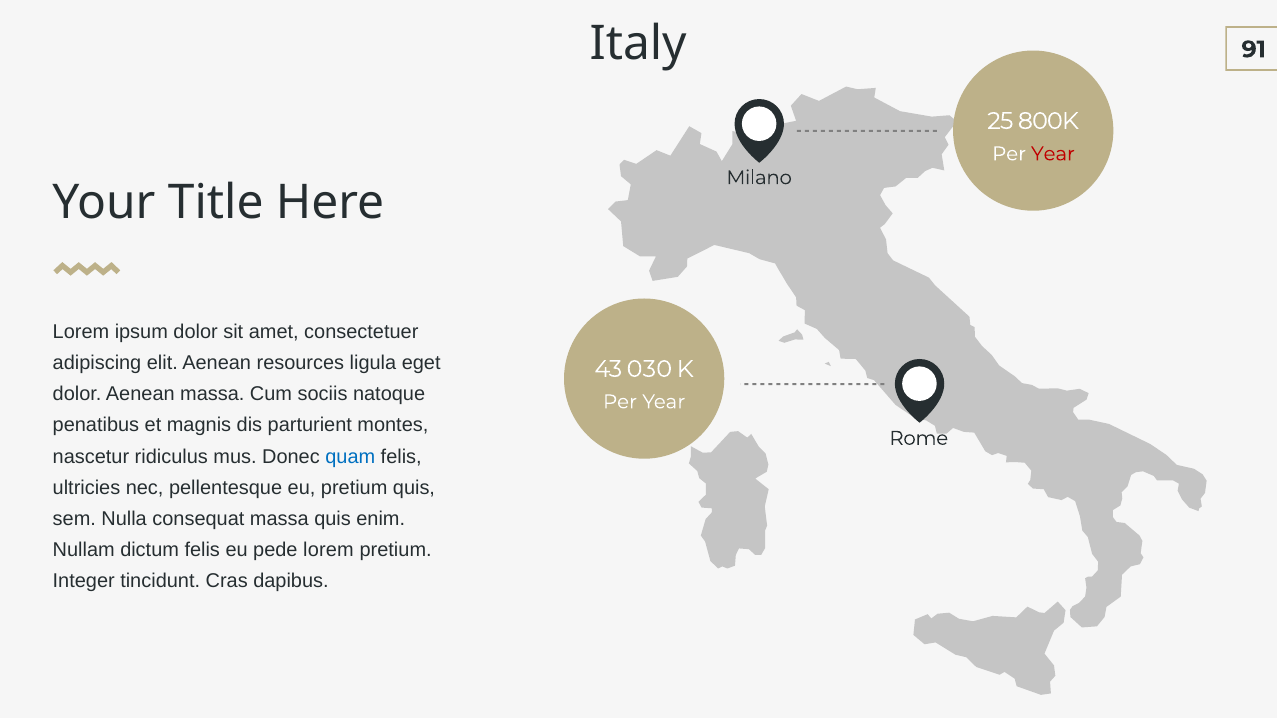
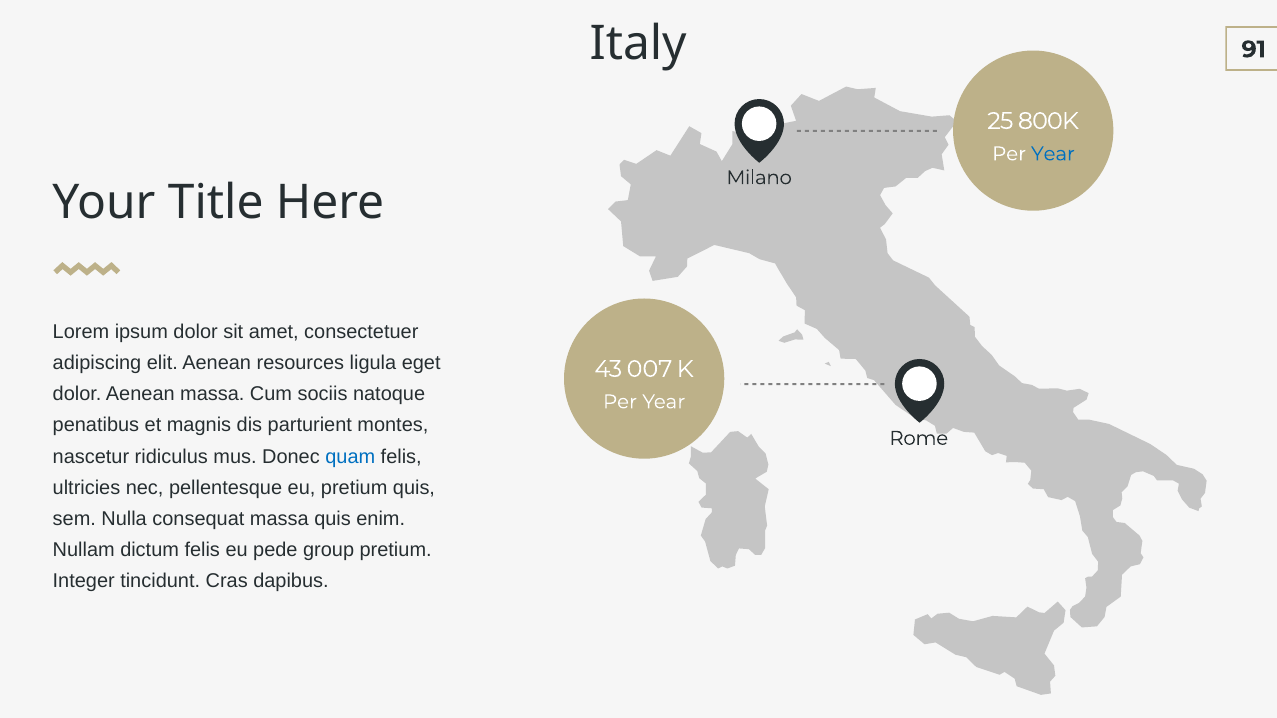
Year at (1053, 154) colour: red -> blue
030: 030 -> 007
pede lorem: lorem -> group
